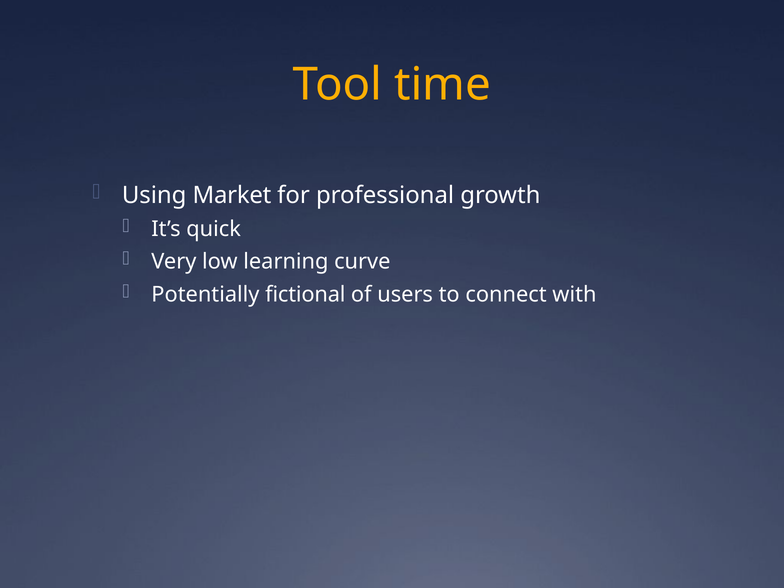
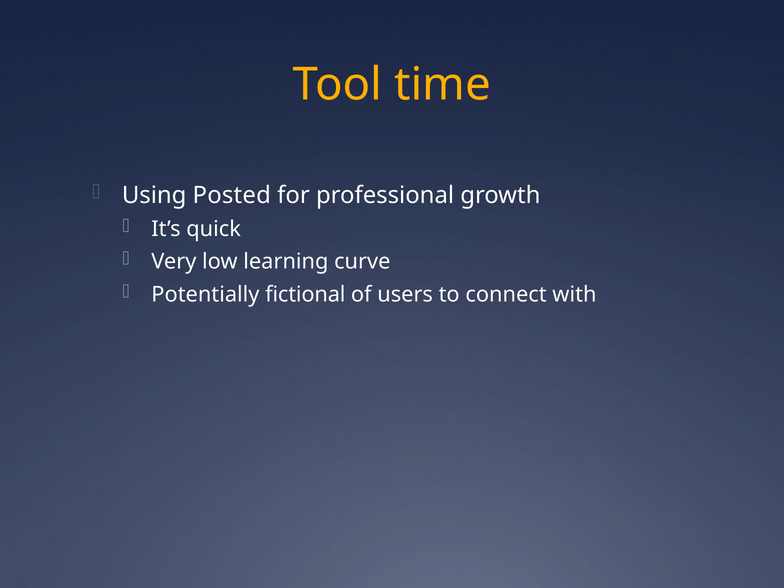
Market: Market -> Posted
